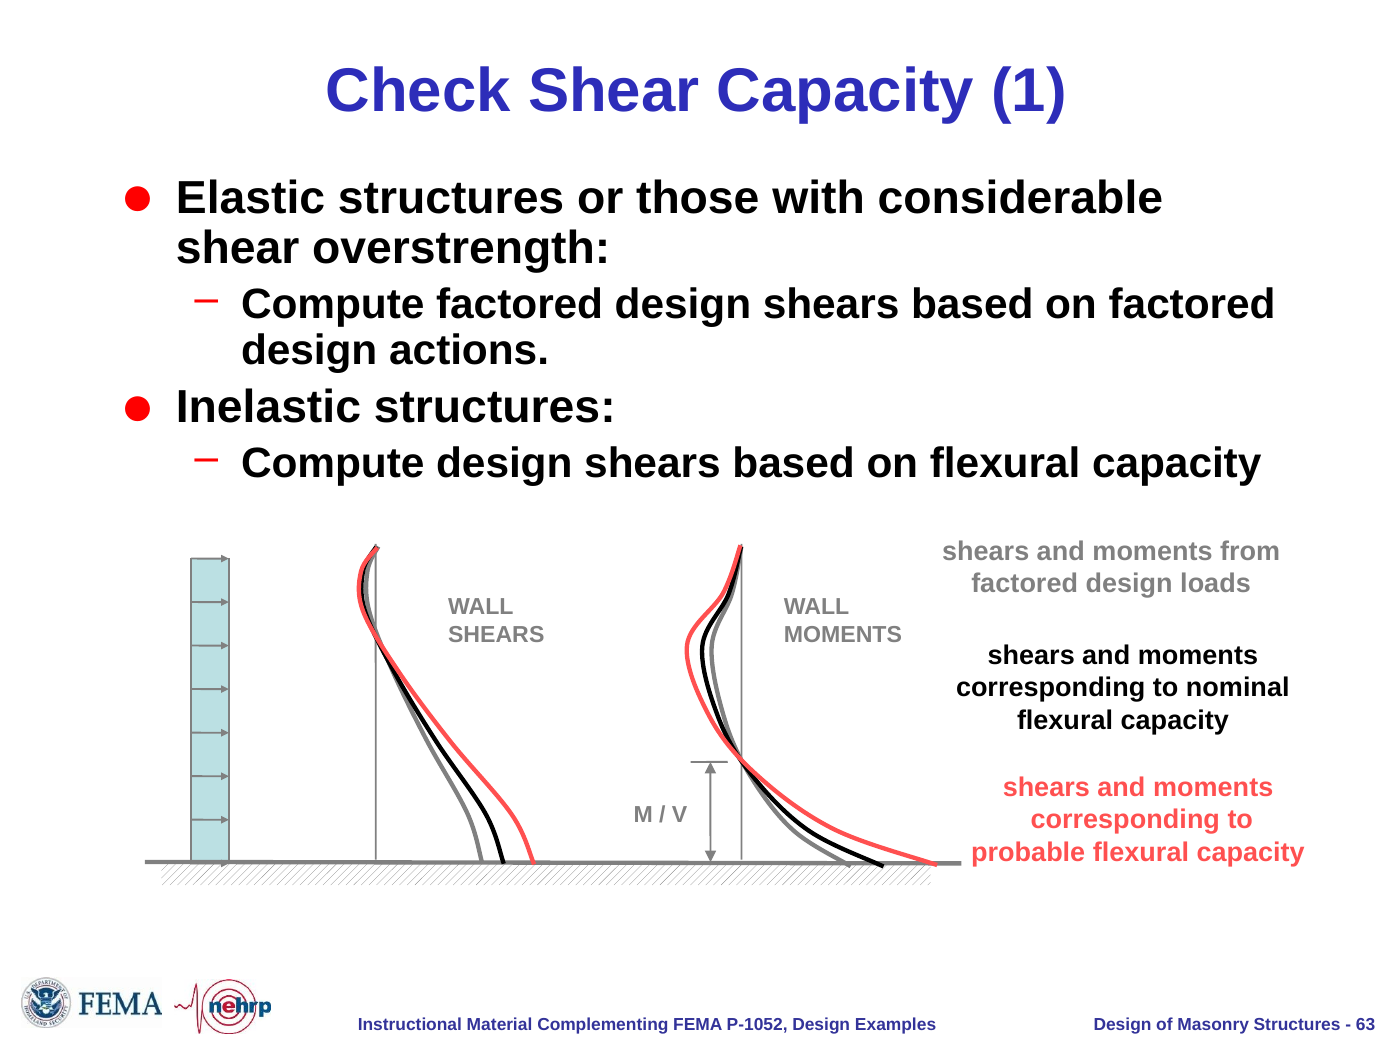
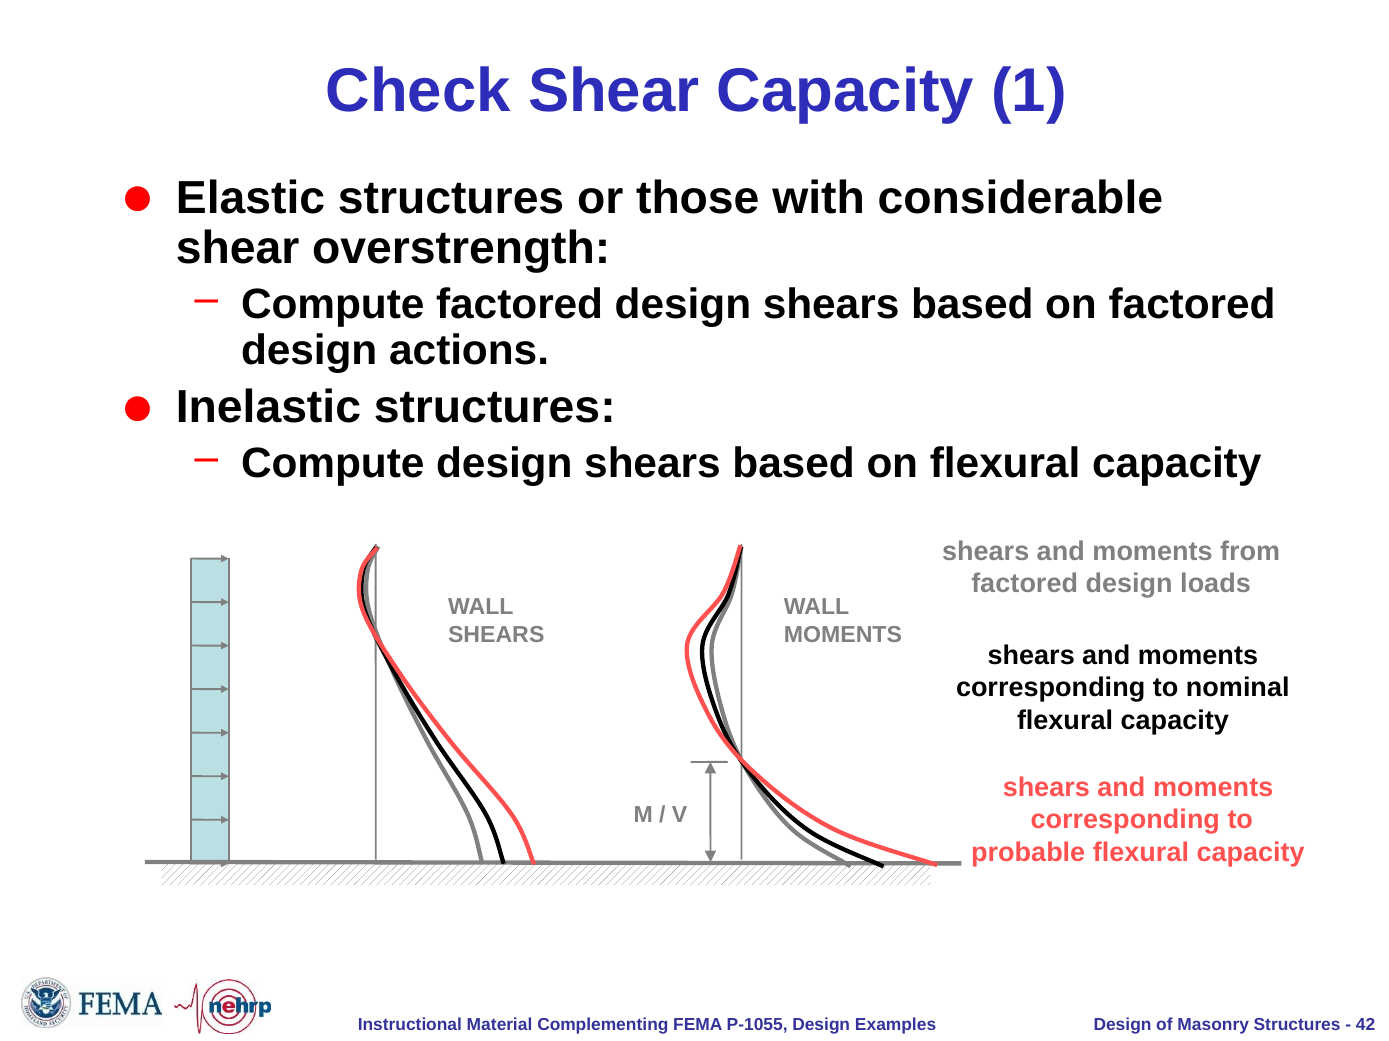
P-1052: P-1052 -> P-1055
63: 63 -> 42
